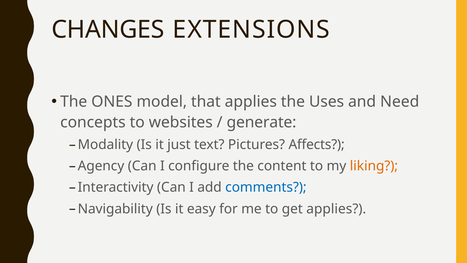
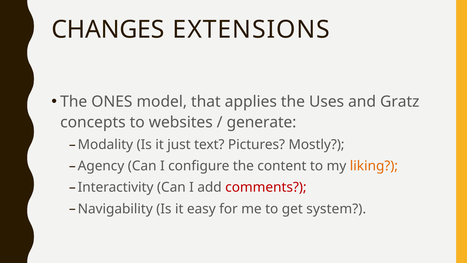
Need: Need -> Gratz
Affects: Affects -> Mostly
comments colour: blue -> red
get applies: applies -> system
